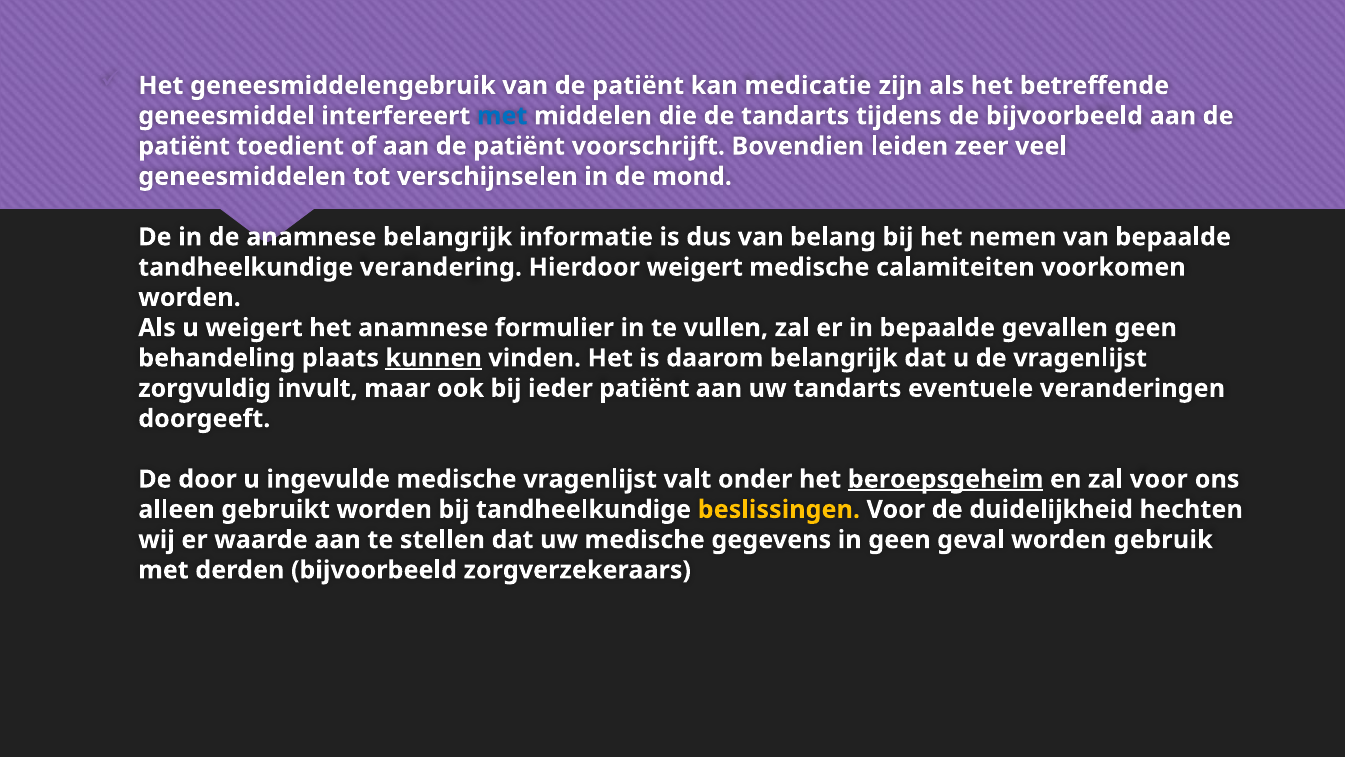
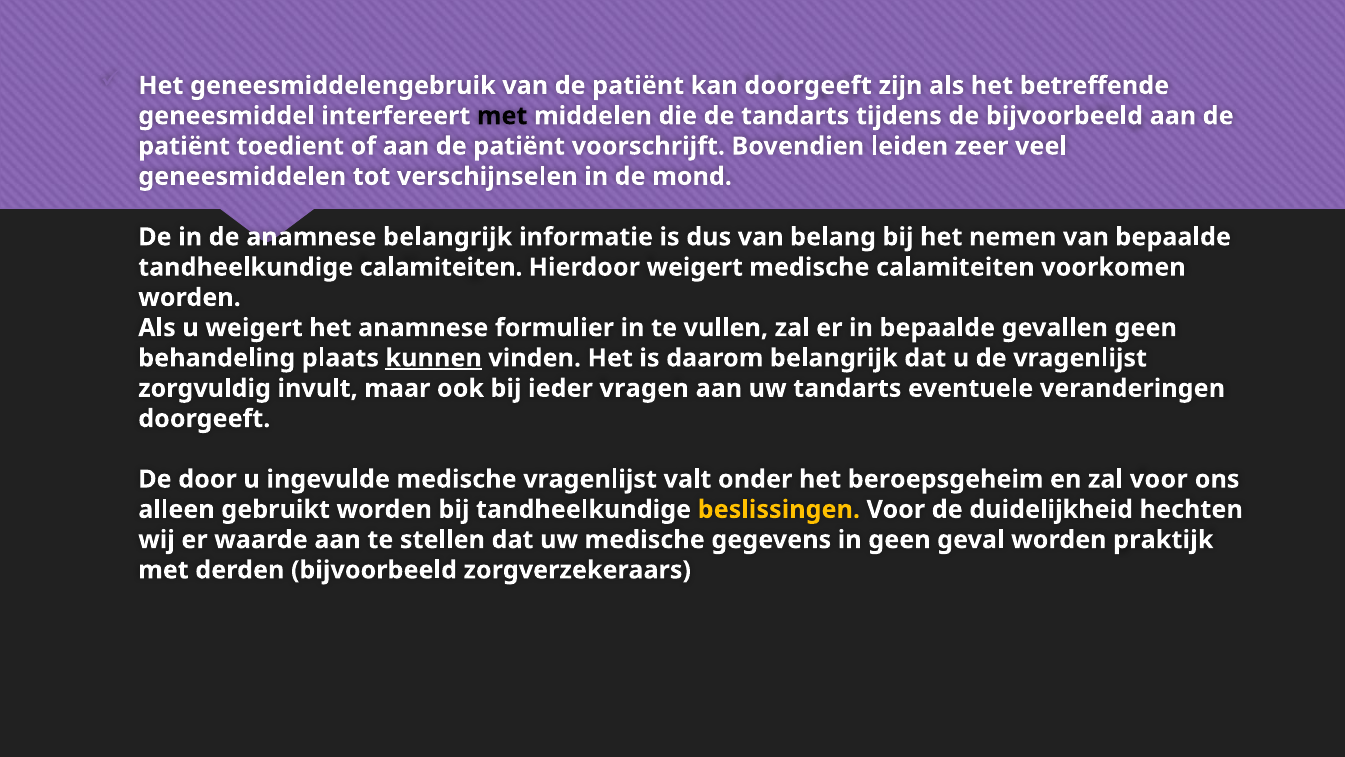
kan medicatie: medicatie -> doorgeeft
met at (502, 116) colour: blue -> black
tandheelkundige verandering: verandering -> calamiteiten
ieder patiënt: patiënt -> vragen
beroepsgeheim underline: present -> none
gebruik: gebruik -> praktijk
